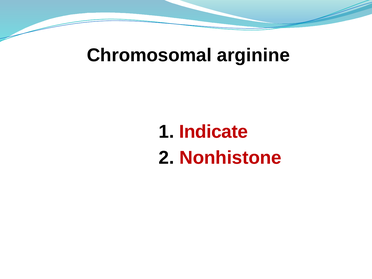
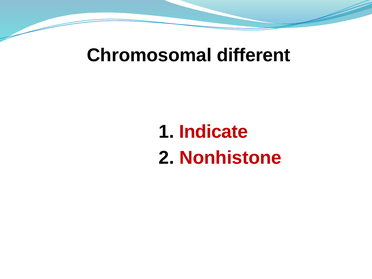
arginine: arginine -> different
